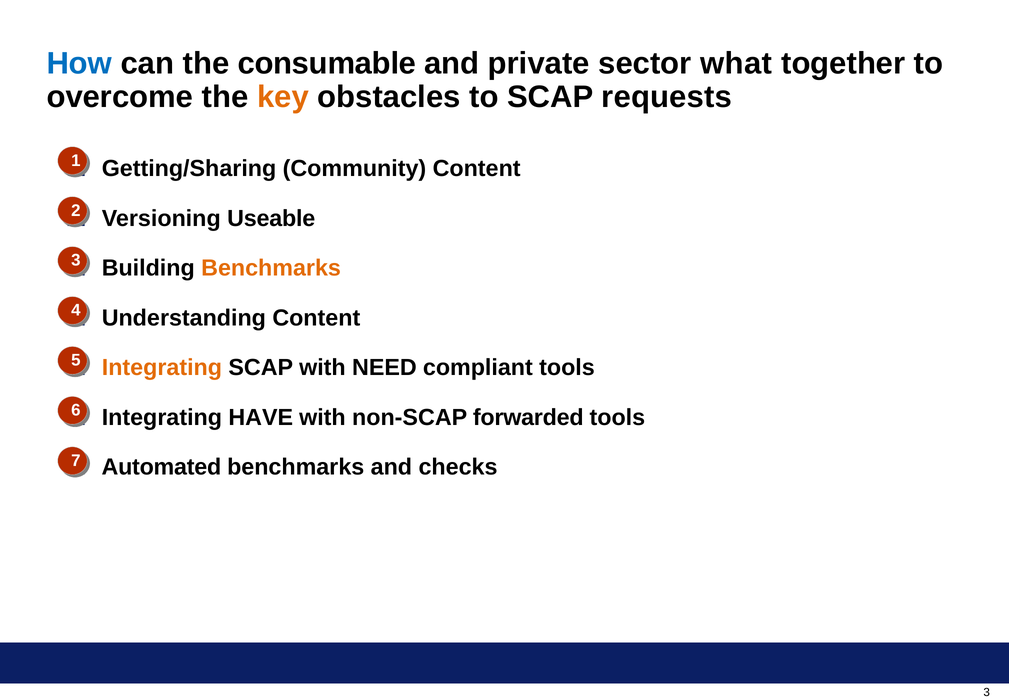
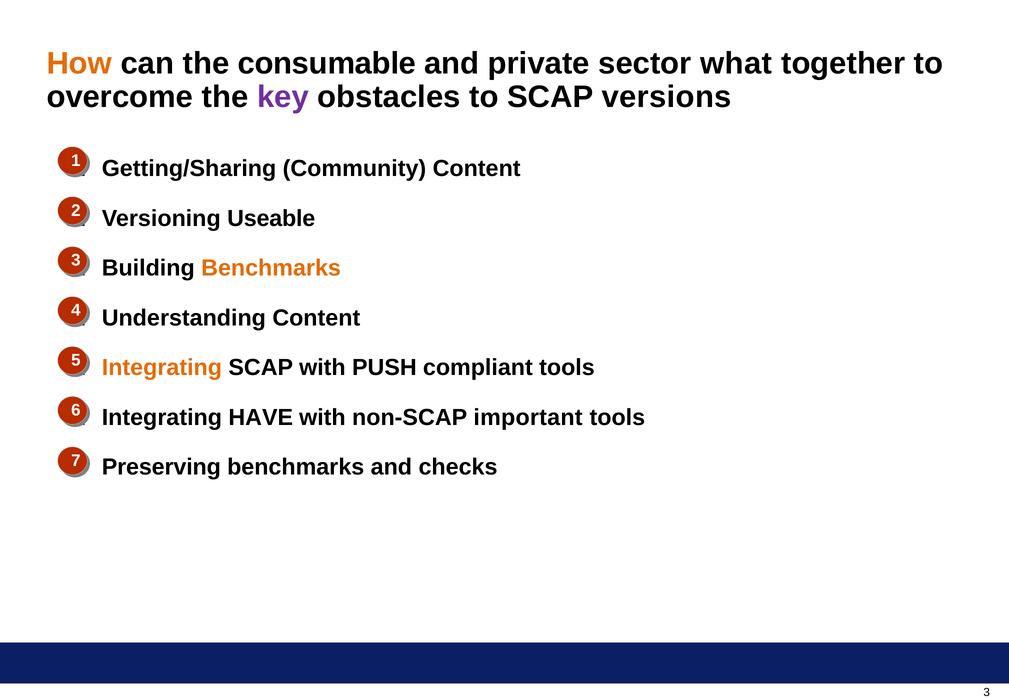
How colour: blue -> orange
key colour: orange -> purple
requests: requests -> versions
NEED: NEED -> PUSH
forwarded: forwarded -> important
Automated: Automated -> Preserving
